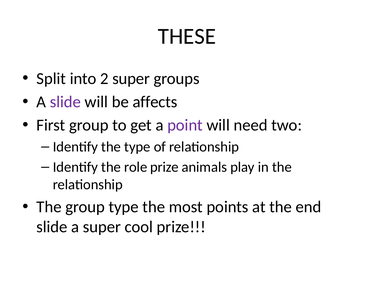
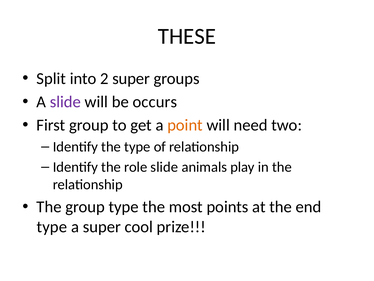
affects: affects -> occurs
point colour: purple -> orange
role prize: prize -> slide
slide at (52, 226): slide -> type
